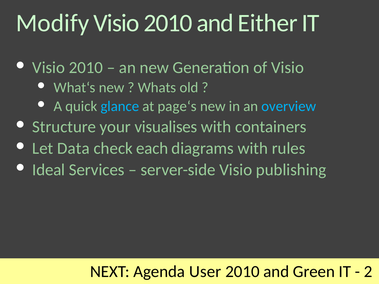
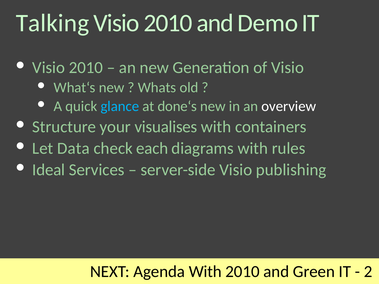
Modify: Modify -> Talking
Either: Either -> Demo
page‘s: page‘s -> done‘s
overview colour: light blue -> white
Agenda User: User -> With
